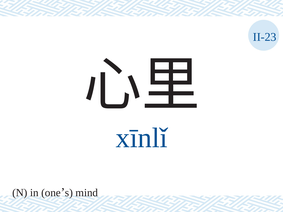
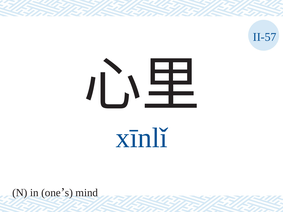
II-23: II-23 -> II-57
